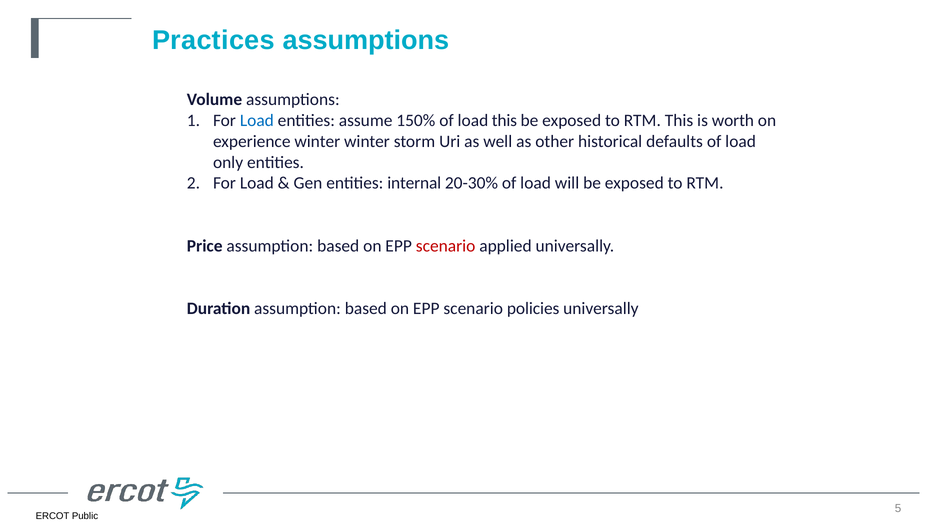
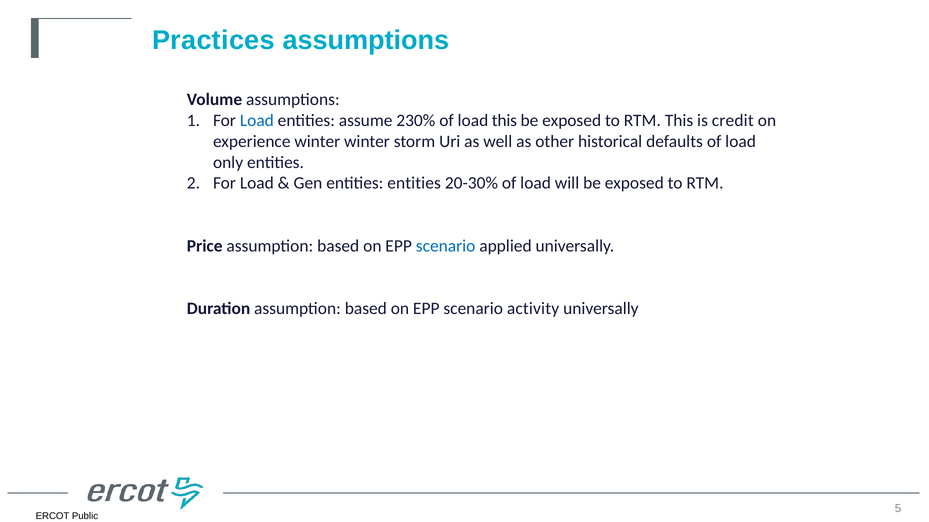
150%: 150% -> 230%
worth: worth -> credit
entities internal: internal -> entities
scenario at (446, 246) colour: red -> blue
policies: policies -> activity
